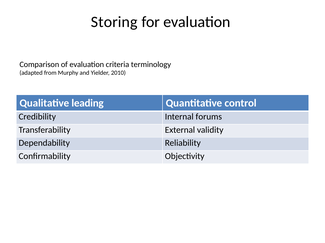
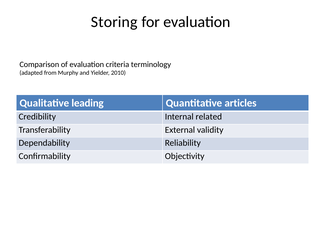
control: control -> articles
forums: forums -> related
